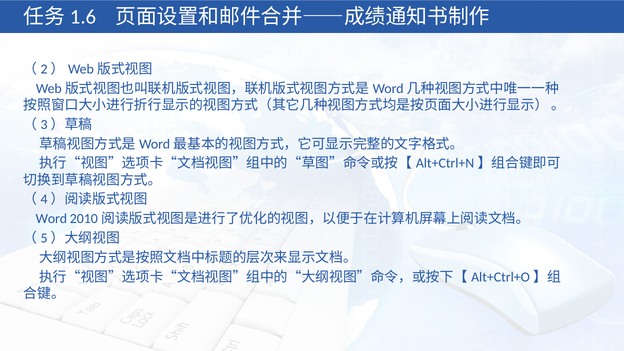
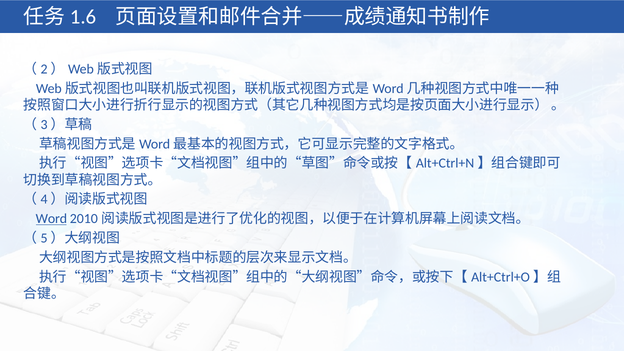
Word underline: none -> present
